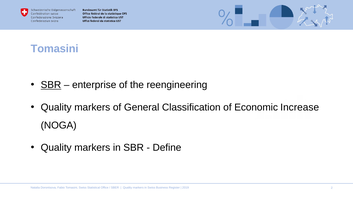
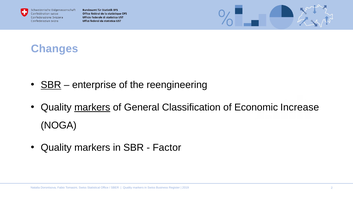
Tomasini at (55, 49): Tomasini -> Changes
markers at (92, 107) underline: none -> present
Define: Define -> Factor
